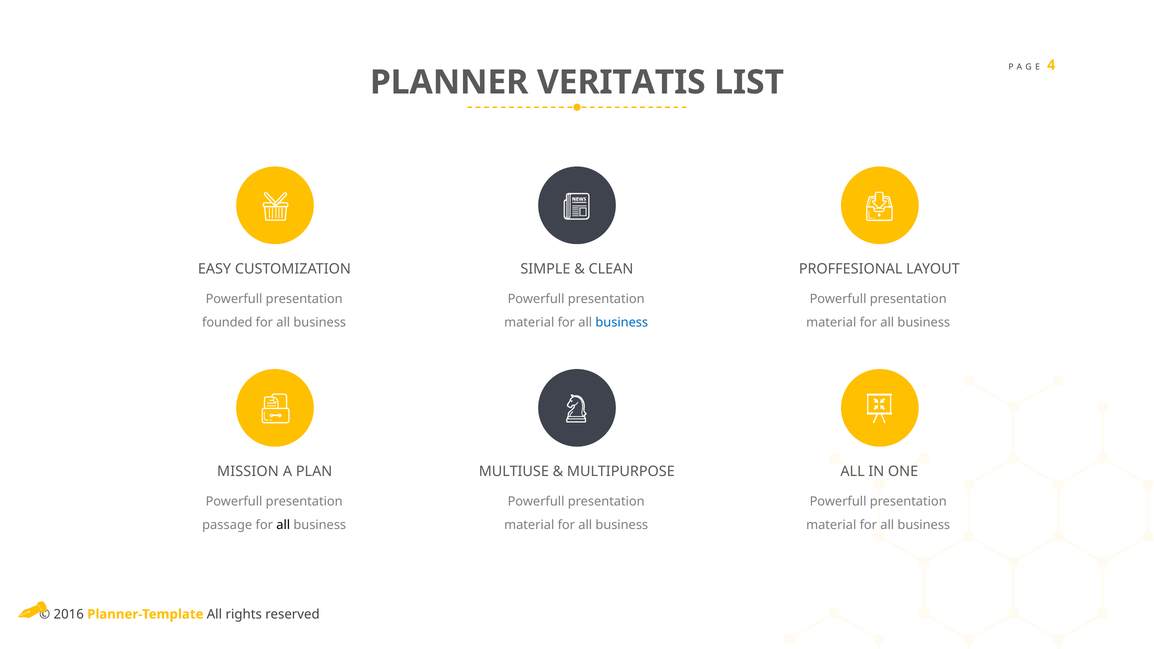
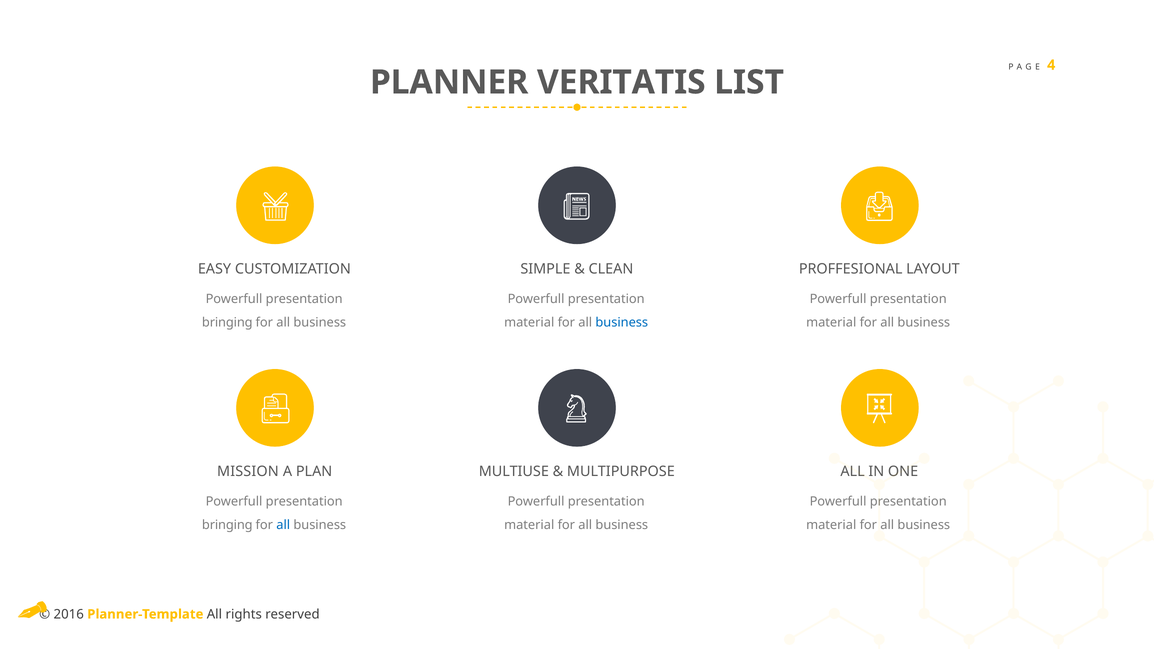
founded at (227, 322): founded -> bringing
passage at (227, 525): passage -> bringing
all at (283, 525) colour: black -> blue
